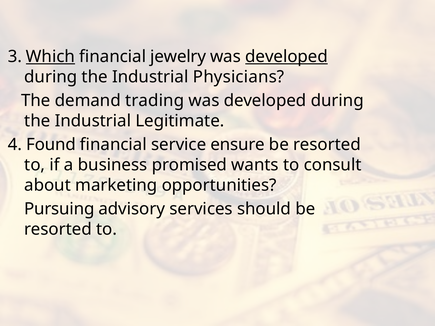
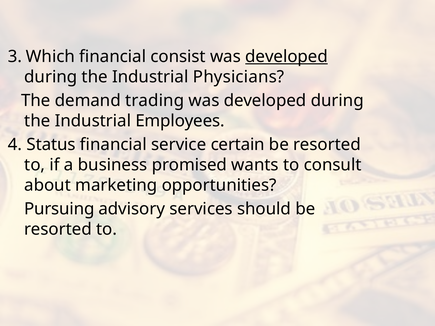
Which underline: present -> none
jewelry: jewelry -> consist
Legitimate: Legitimate -> Employees
Found: Found -> Status
ensure: ensure -> certain
